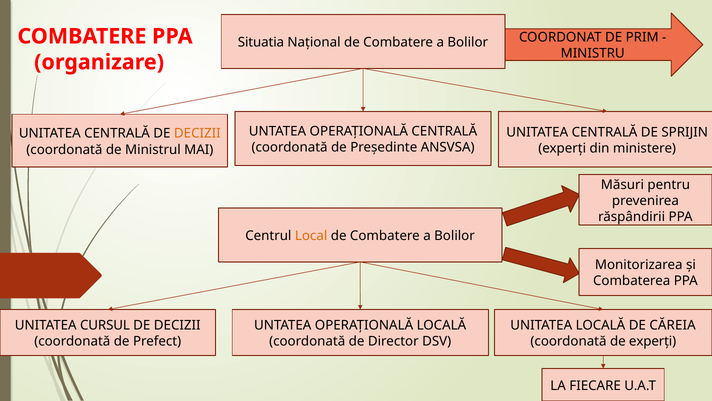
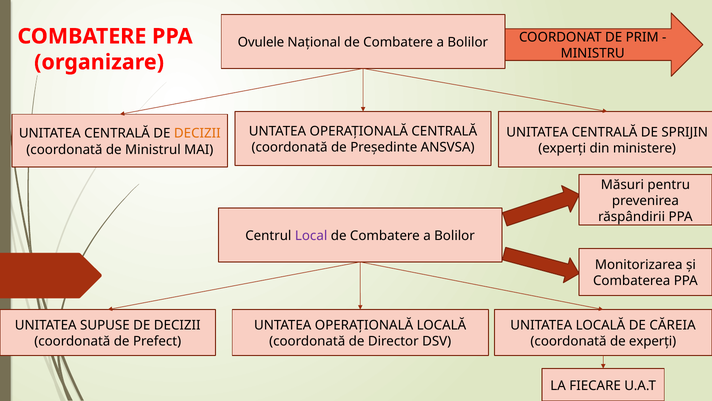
Situatia: Situatia -> Ovulele
Local colour: orange -> purple
CURSUL: CURSUL -> SUPUSE
